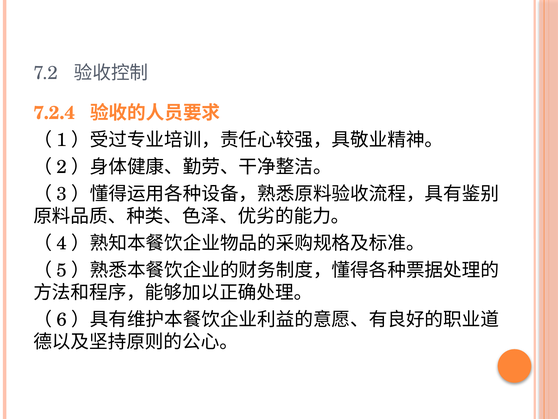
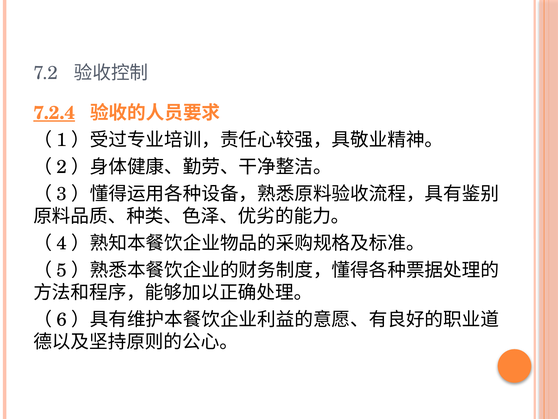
7.2.4 underline: none -> present
